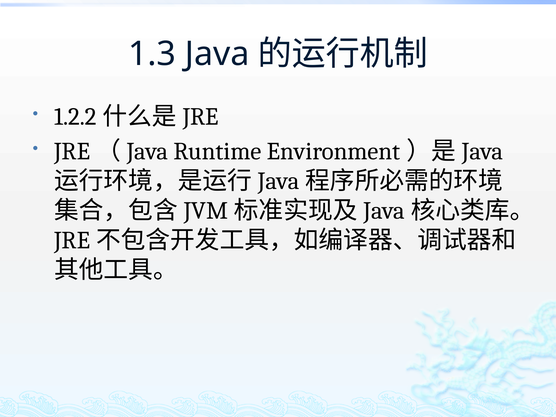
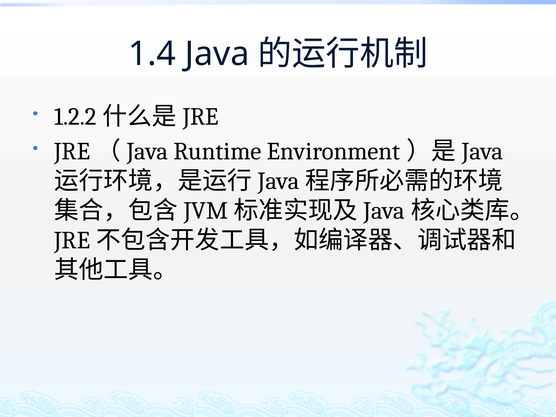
1.3: 1.3 -> 1.4
